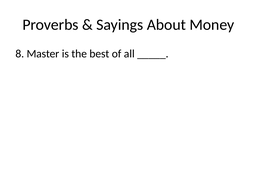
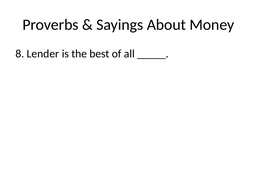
Master: Master -> Lender
